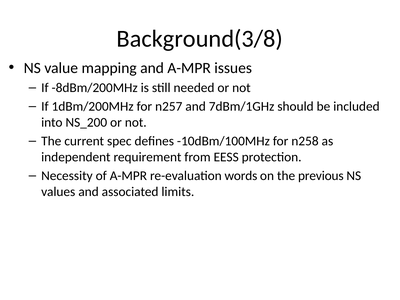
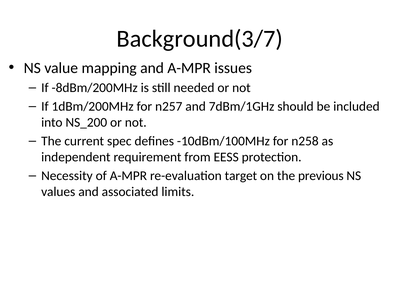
Background(3/8: Background(3/8 -> Background(3/7
words: words -> target
